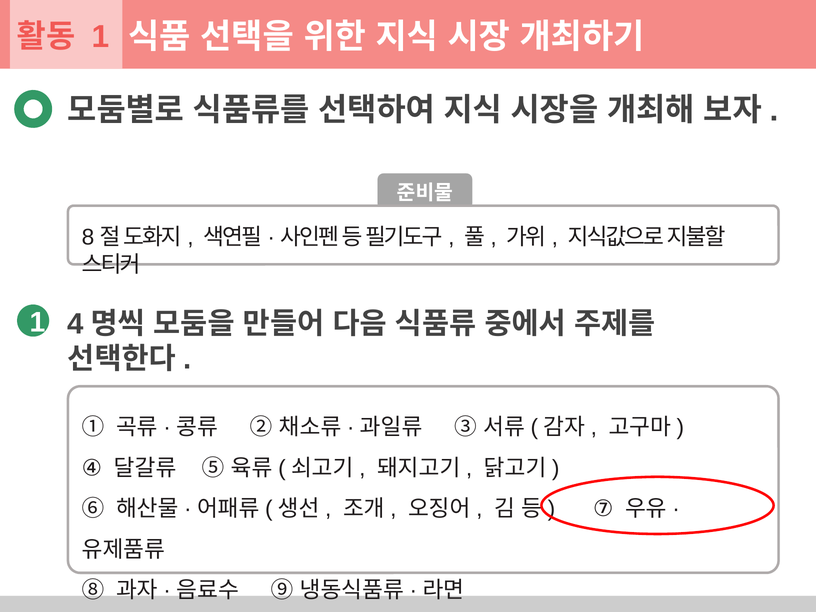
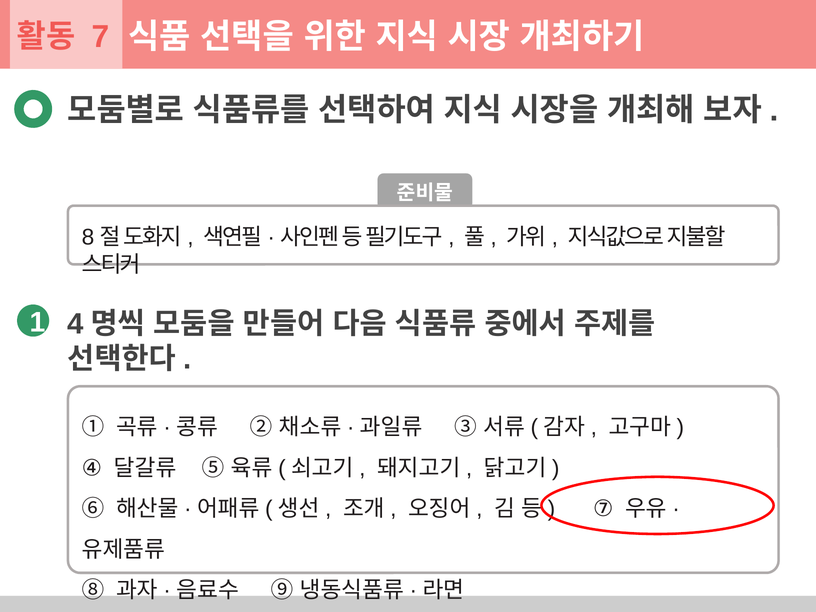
1 at (100, 37): 1 -> 7
